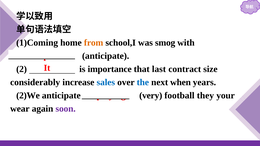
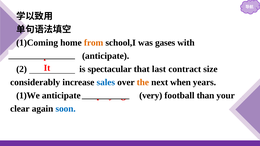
smog: smog -> gases
importance: importance -> spectacular
the colour: blue -> orange
2)We: 2)We -> 1)We
they: they -> than
wear: wear -> clear
soon colour: purple -> blue
